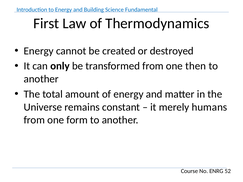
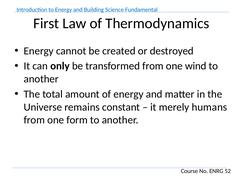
then: then -> wind
